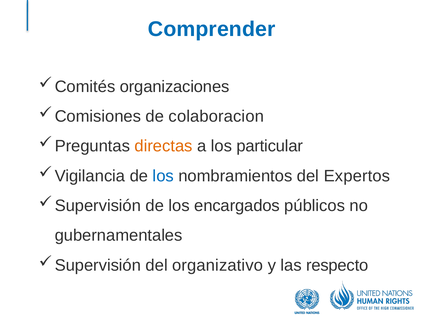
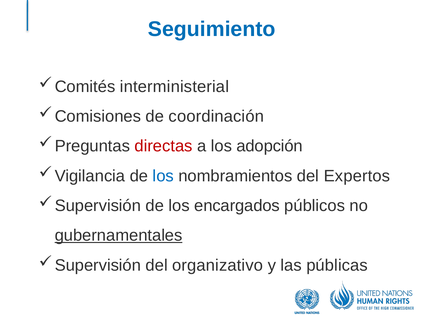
Comprender: Comprender -> Seguimiento
organizaciones: organizaciones -> interministerial
colaboracion: colaboracion -> coordinación
directas colour: orange -> red
particular: particular -> adopción
gubernamentales underline: none -> present
respecto: respecto -> públicas
